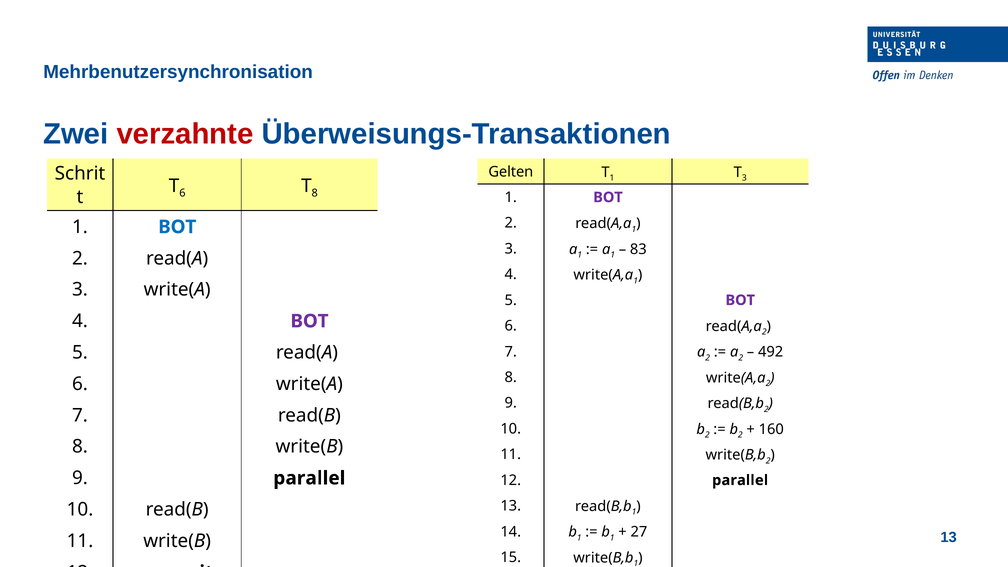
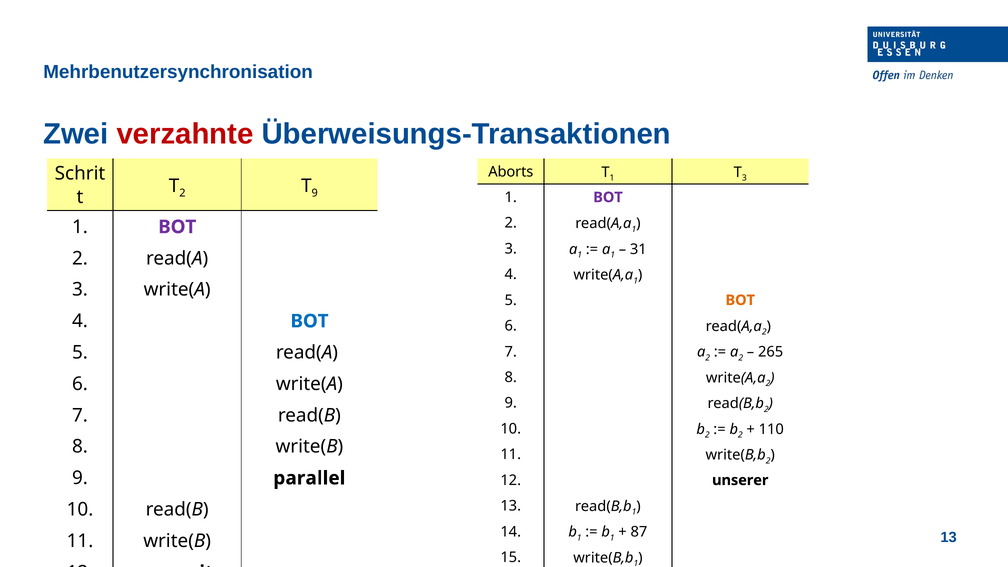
Gelten: Gelten -> Aborts
6 at (182, 193): 6 -> 2
8 at (315, 193): 8 -> 9
BOT at (177, 227) colour: blue -> purple
83: 83 -> 31
BOT at (740, 300) colour: purple -> orange
BOT at (310, 321) colour: purple -> blue
492: 492 -> 265
160: 160 -> 110
12 parallel: parallel -> unserer
27: 27 -> 87
